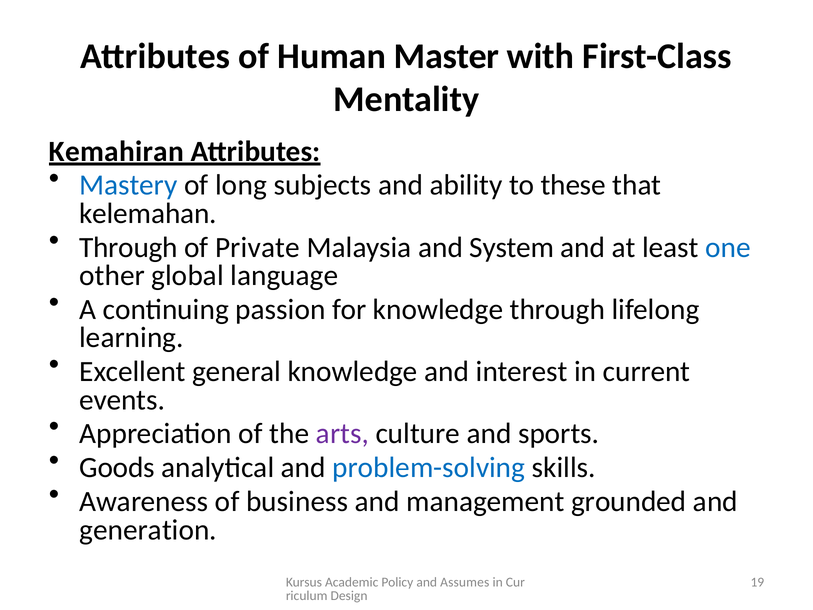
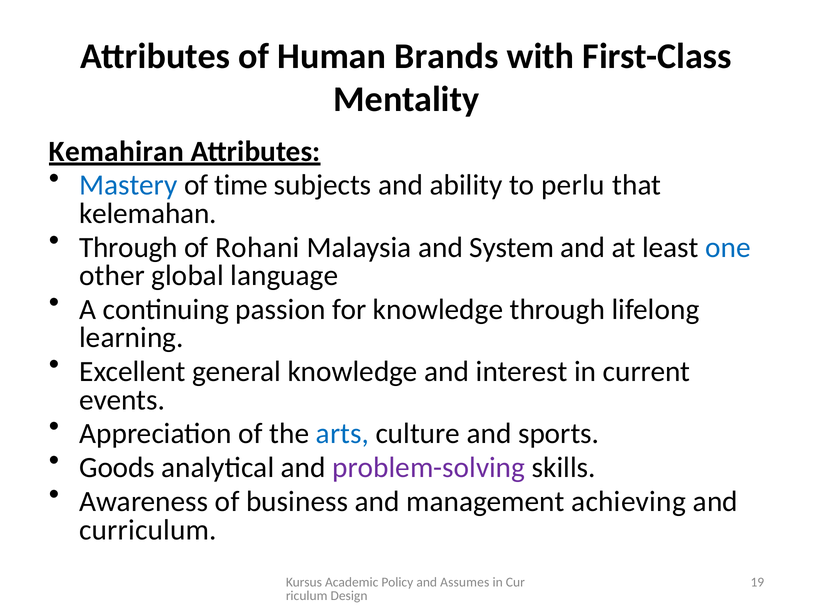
Master: Master -> Brands
long: long -> time
these: these -> perlu
Private: Private -> Rohani
arts colour: purple -> blue
problem-solving colour: blue -> purple
grounded: grounded -> achieving
generation: generation -> curriculum
